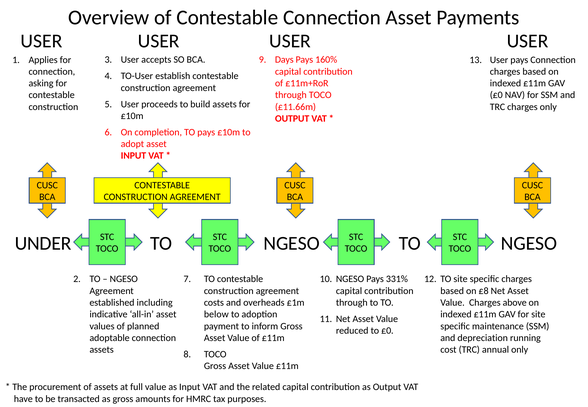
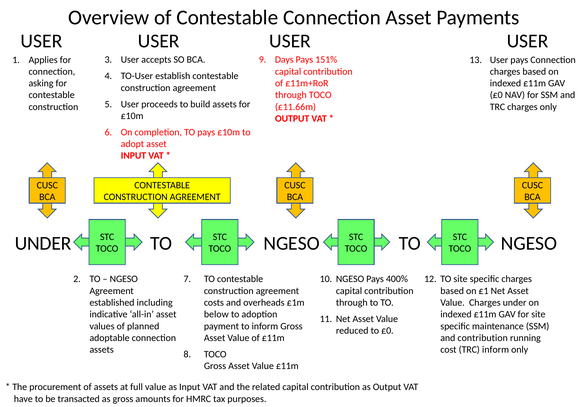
160%: 160% -> 151%
331%: 331% -> 400%
£8: £8 -> £1
Charges above: above -> under
and depreciation: depreciation -> contribution
TRC annual: annual -> inform
